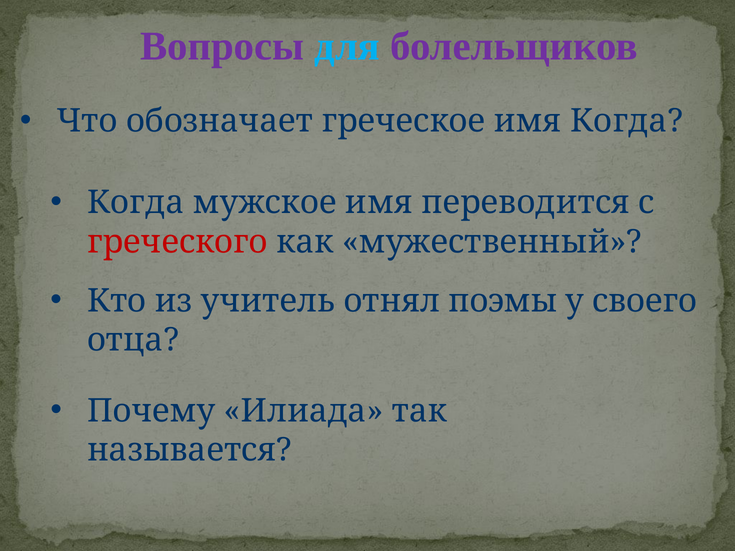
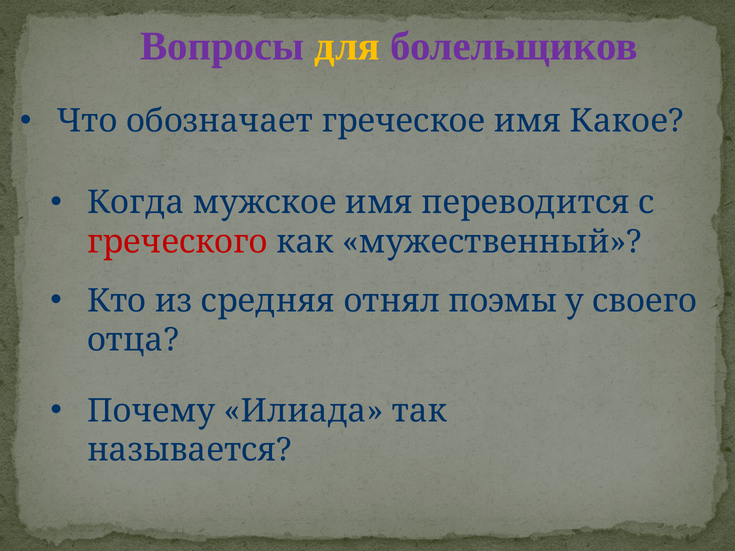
для colour: light blue -> yellow
имя Когда: Когда -> Какое
учитель: учитель -> средняя
